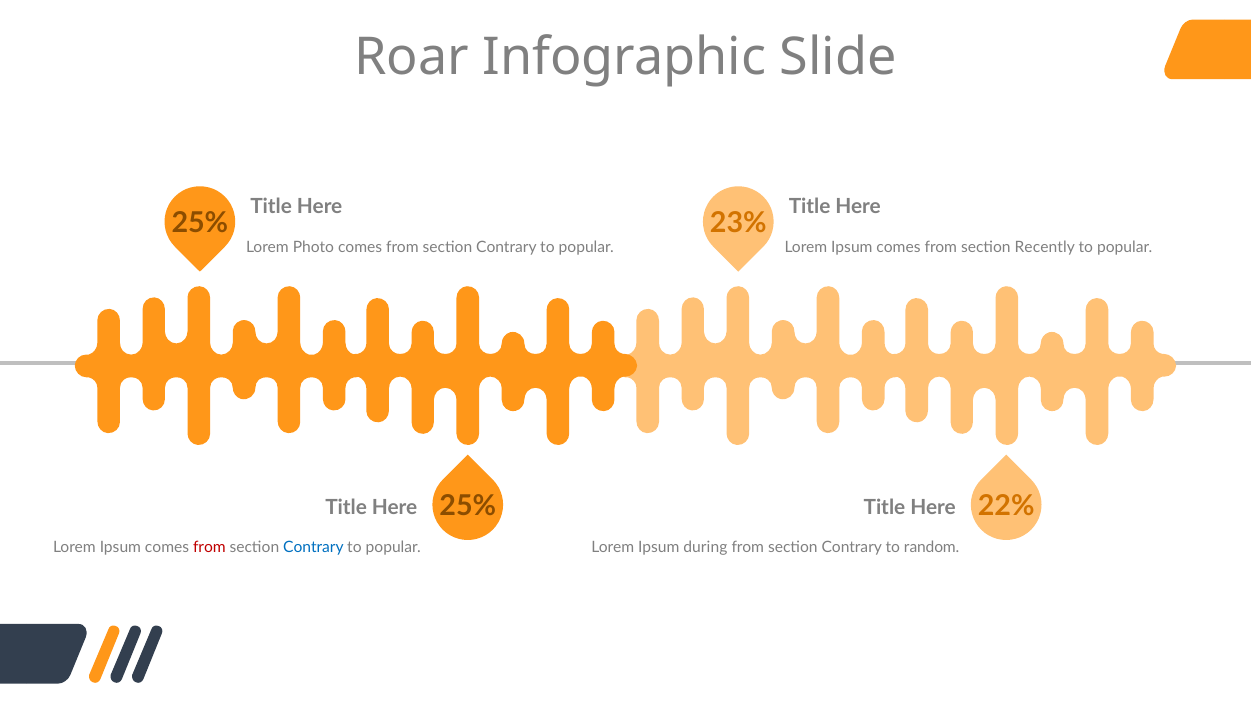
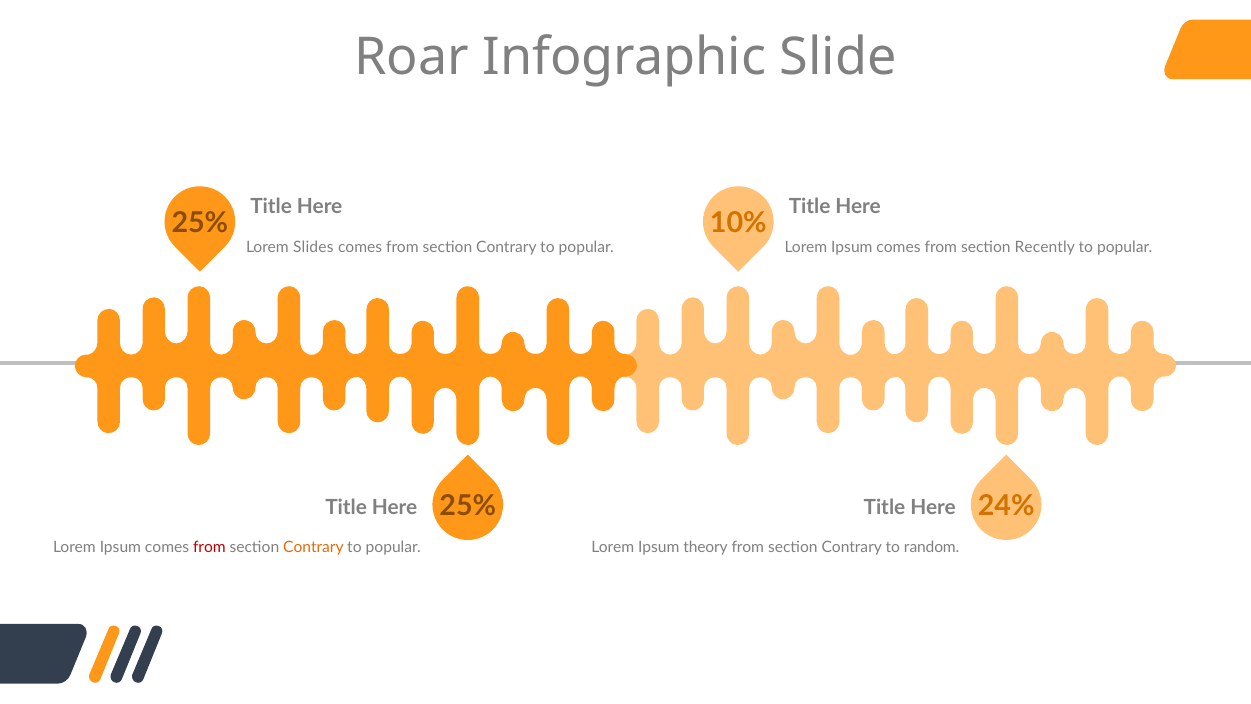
23%: 23% -> 10%
Photo: Photo -> Slides
22%: 22% -> 24%
Contrary at (313, 548) colour: blue -> orange
during: during -> theory
